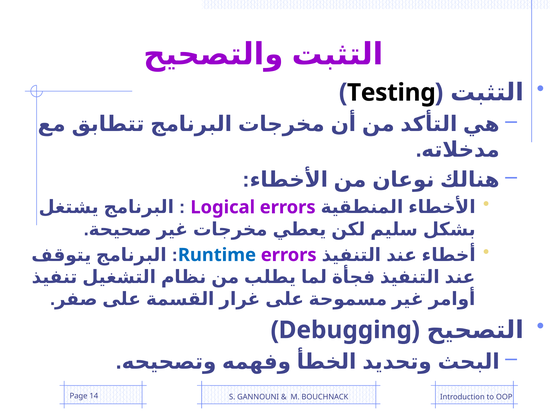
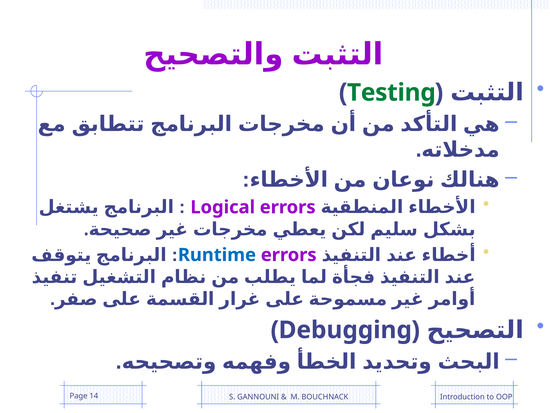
Testing colour: black -> green
